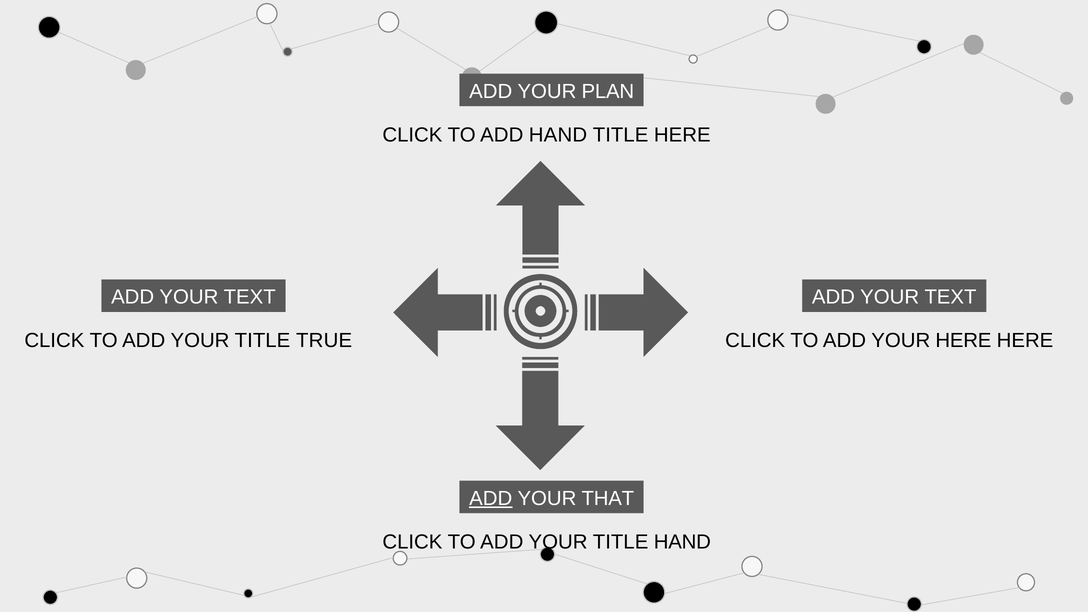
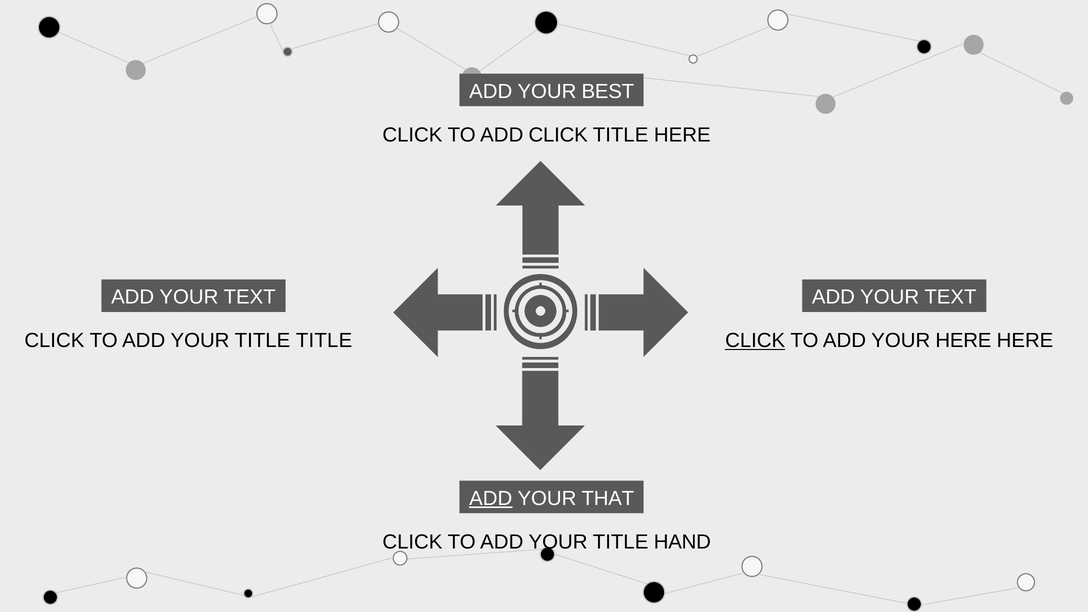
PLAN: PLAN -> BEST
ADD HAND: HAND -> CLICK
TITLE TRUE: TRUE -> TITLE
CLICK at (755, 341) underline: none -> present
